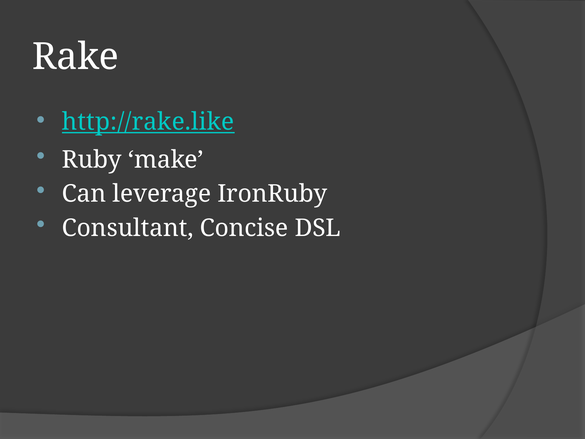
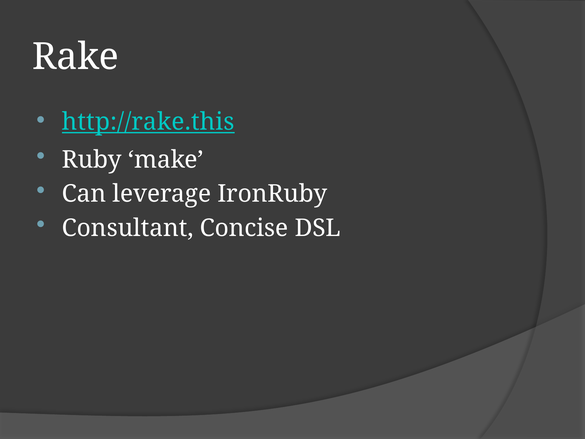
http://rake.like: http://rake.like -> http://rake.this
